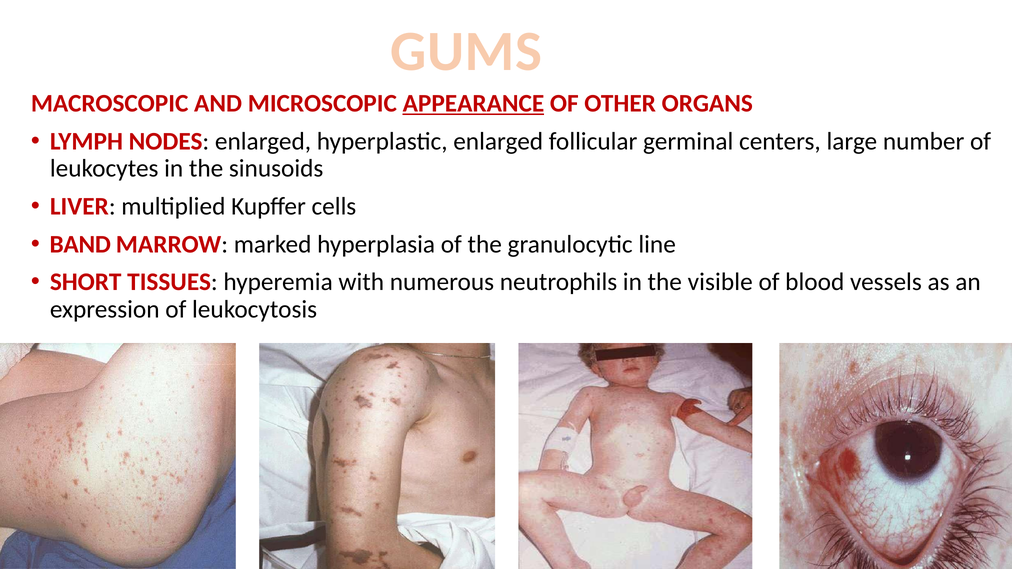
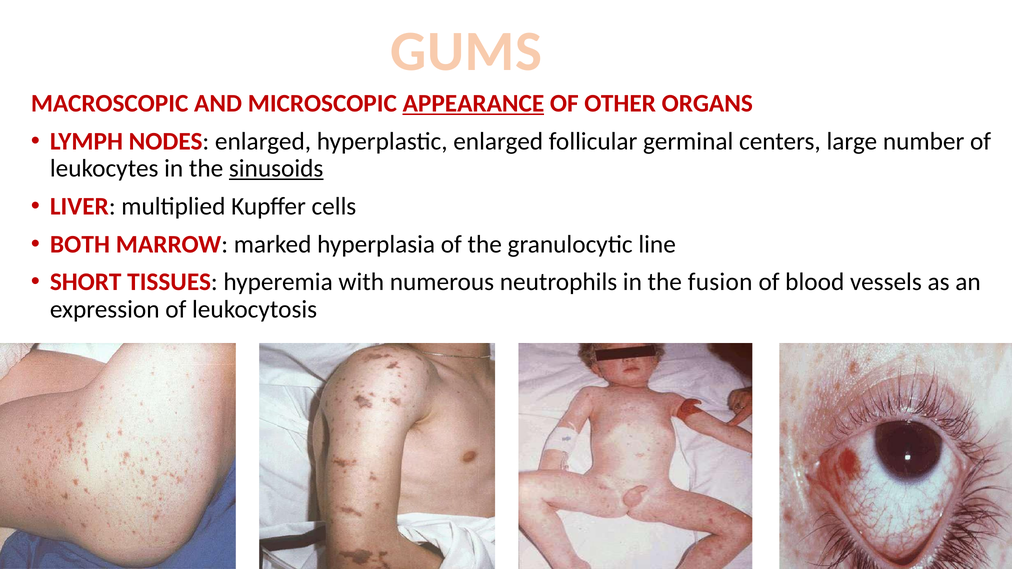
sinusoids underline: none -> present
BAND: BAND -> BOTH
visible: visible -> fusion
